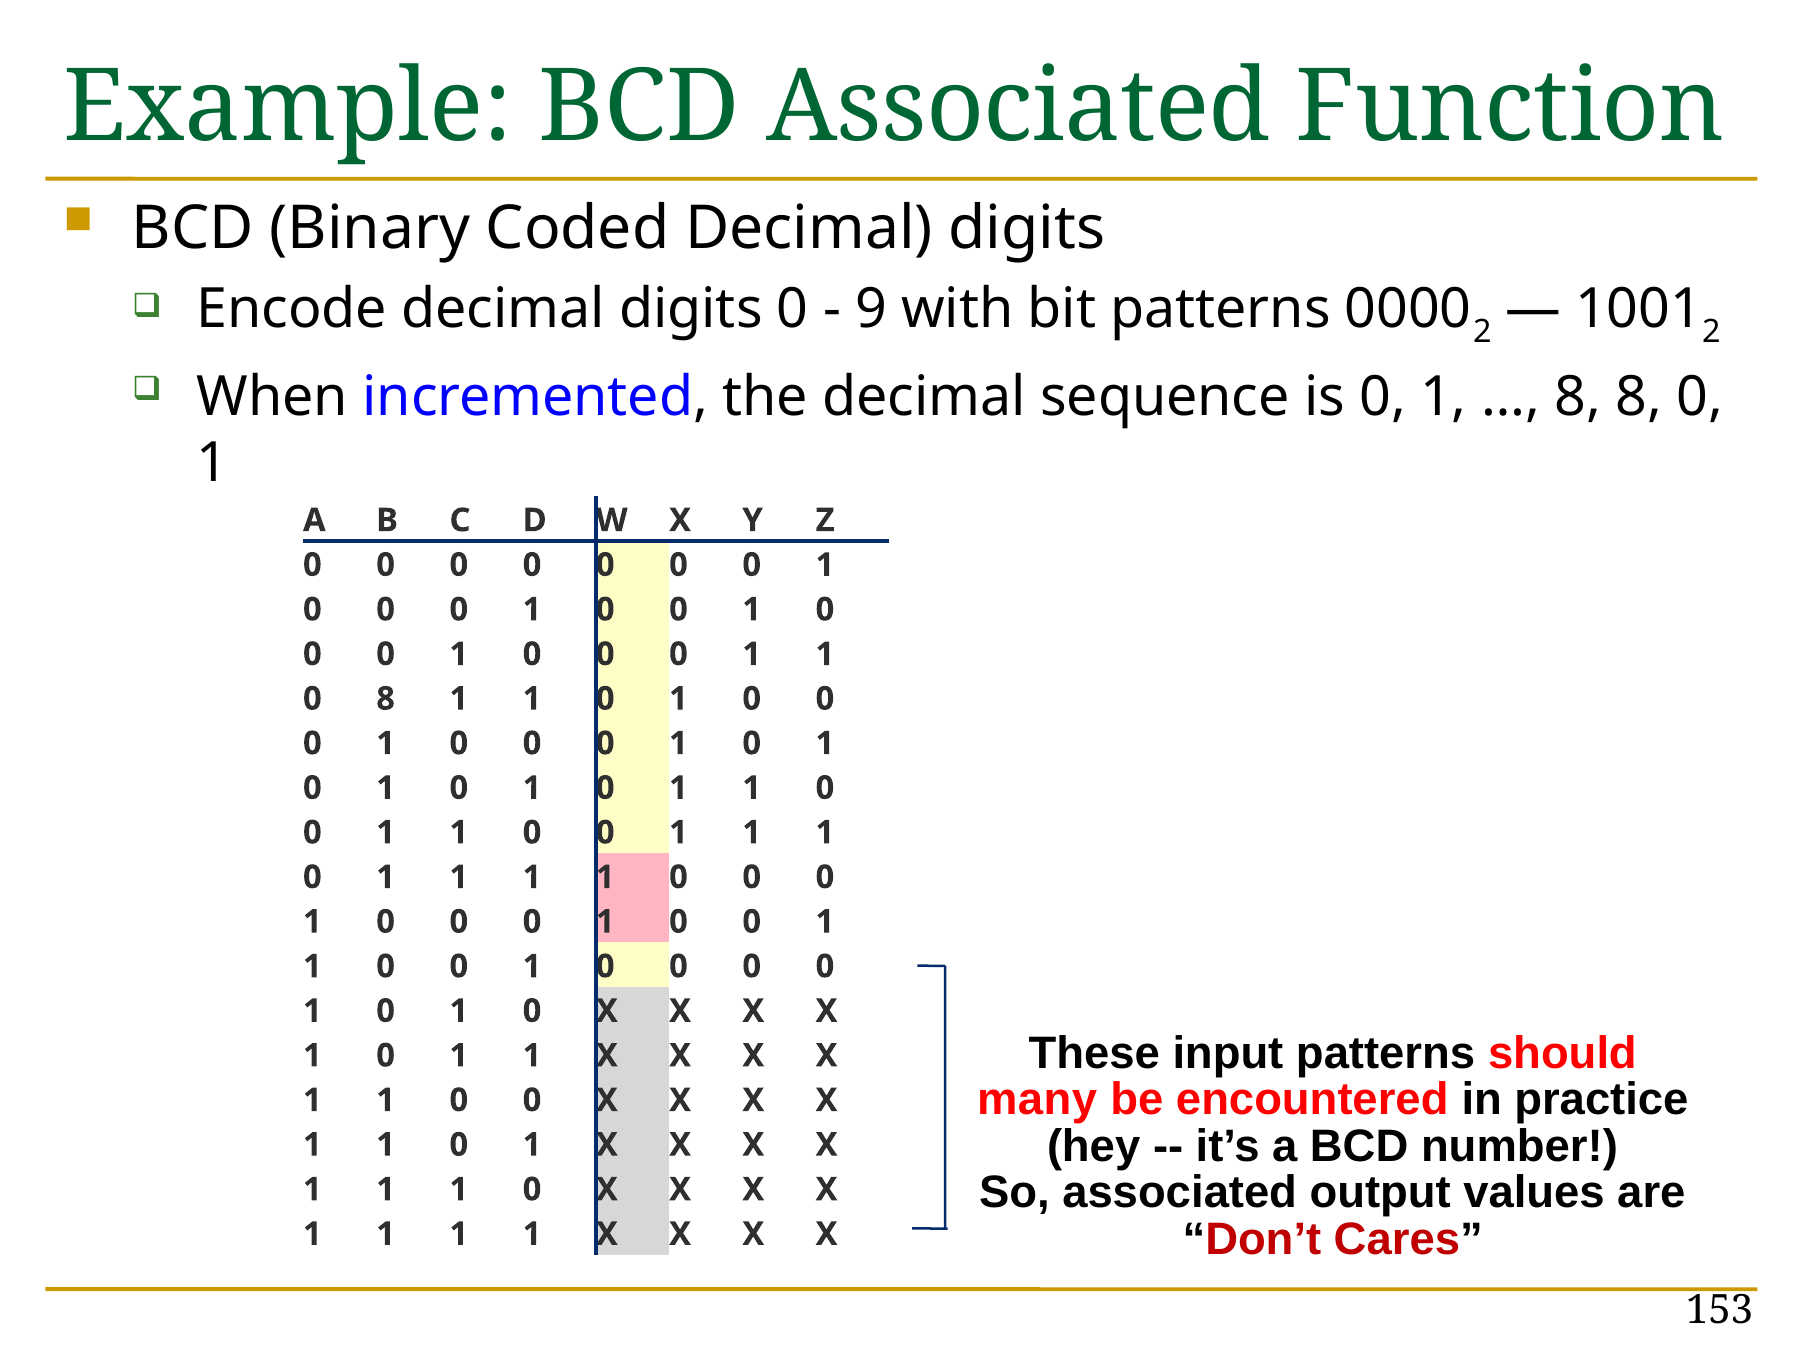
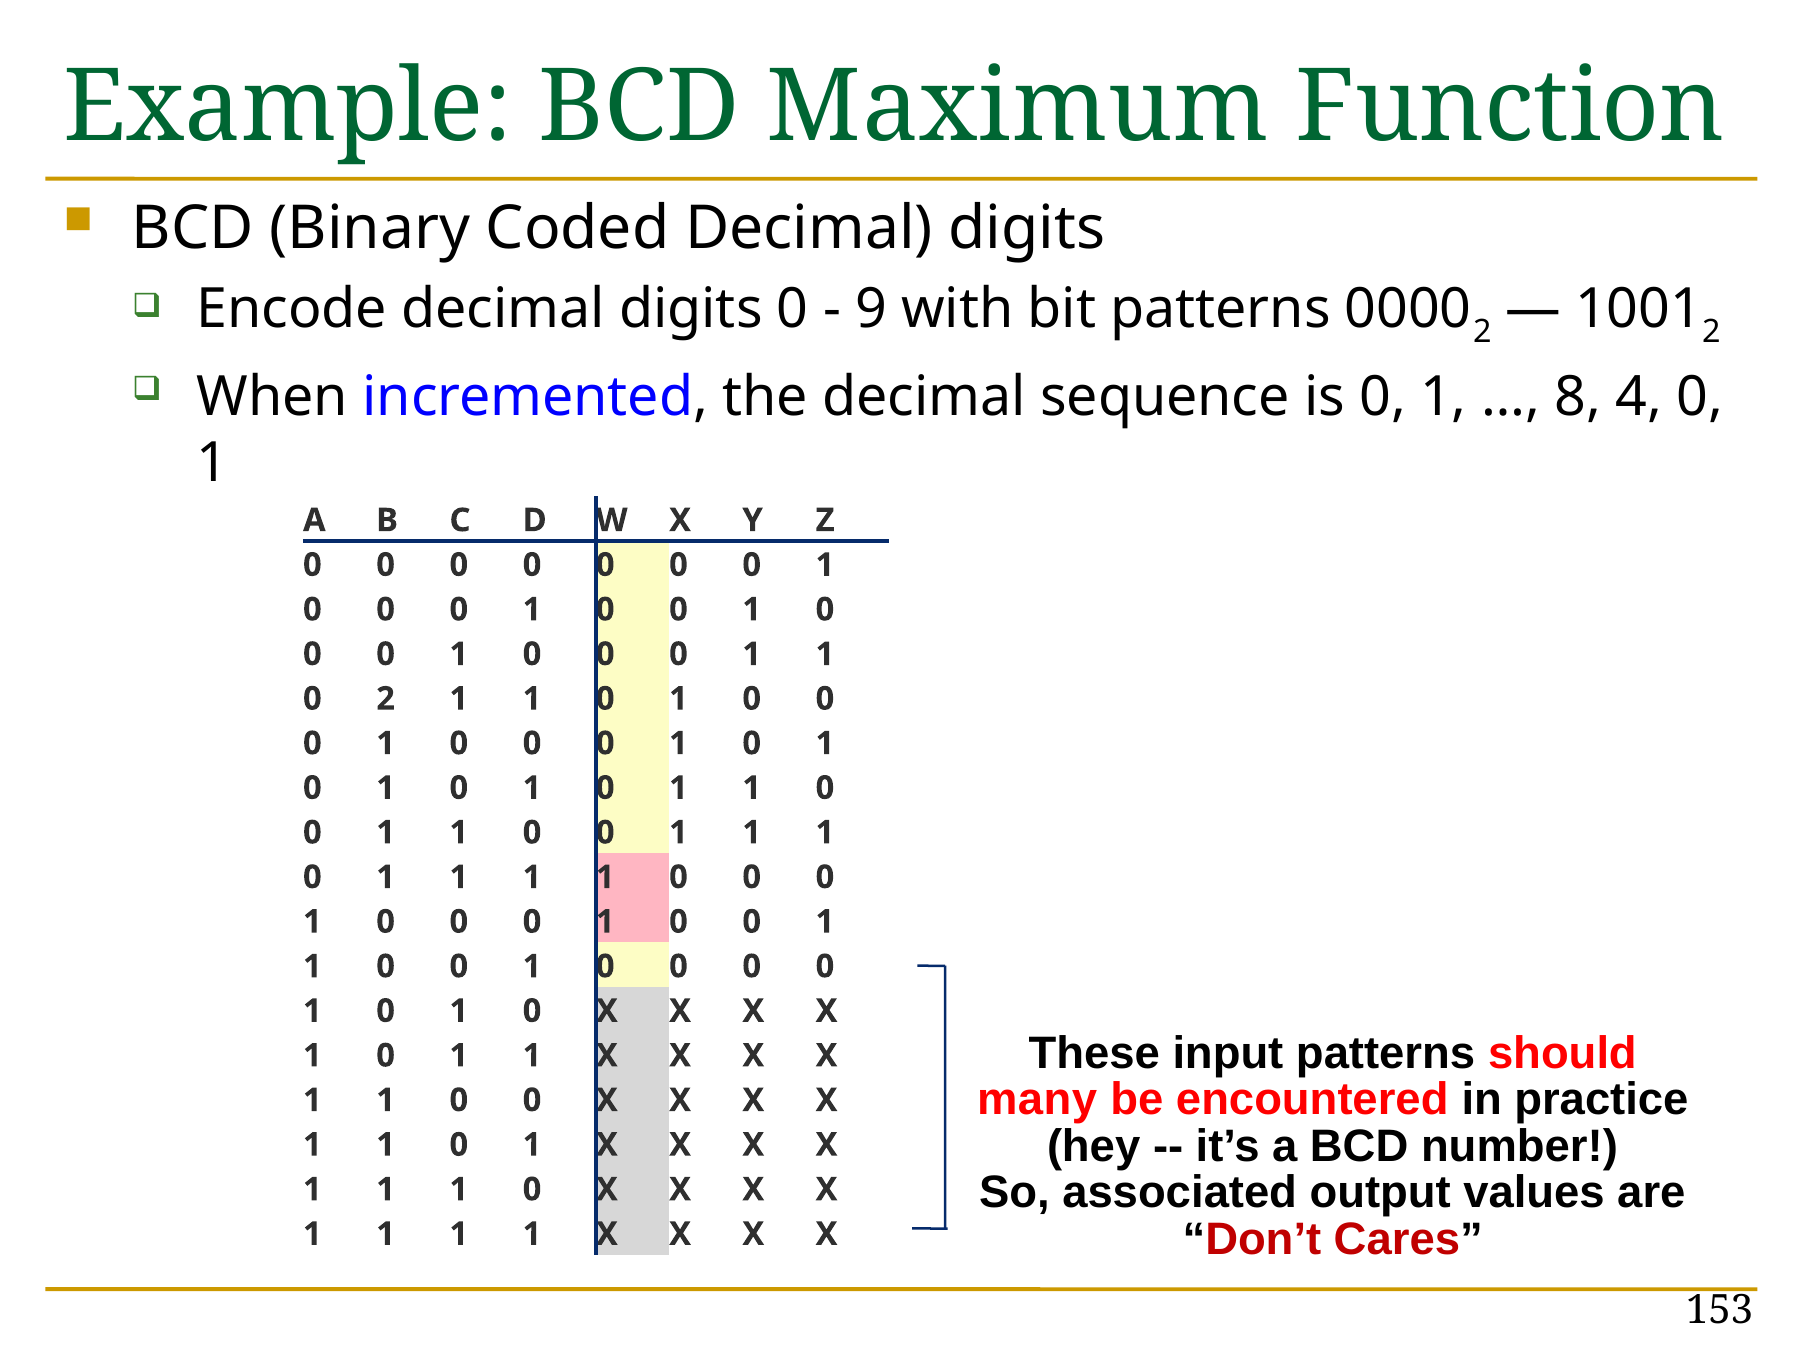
BCD Associated: Associated -> Maximum
8 8: 8 -> 4
0 8: 8 -> 2
